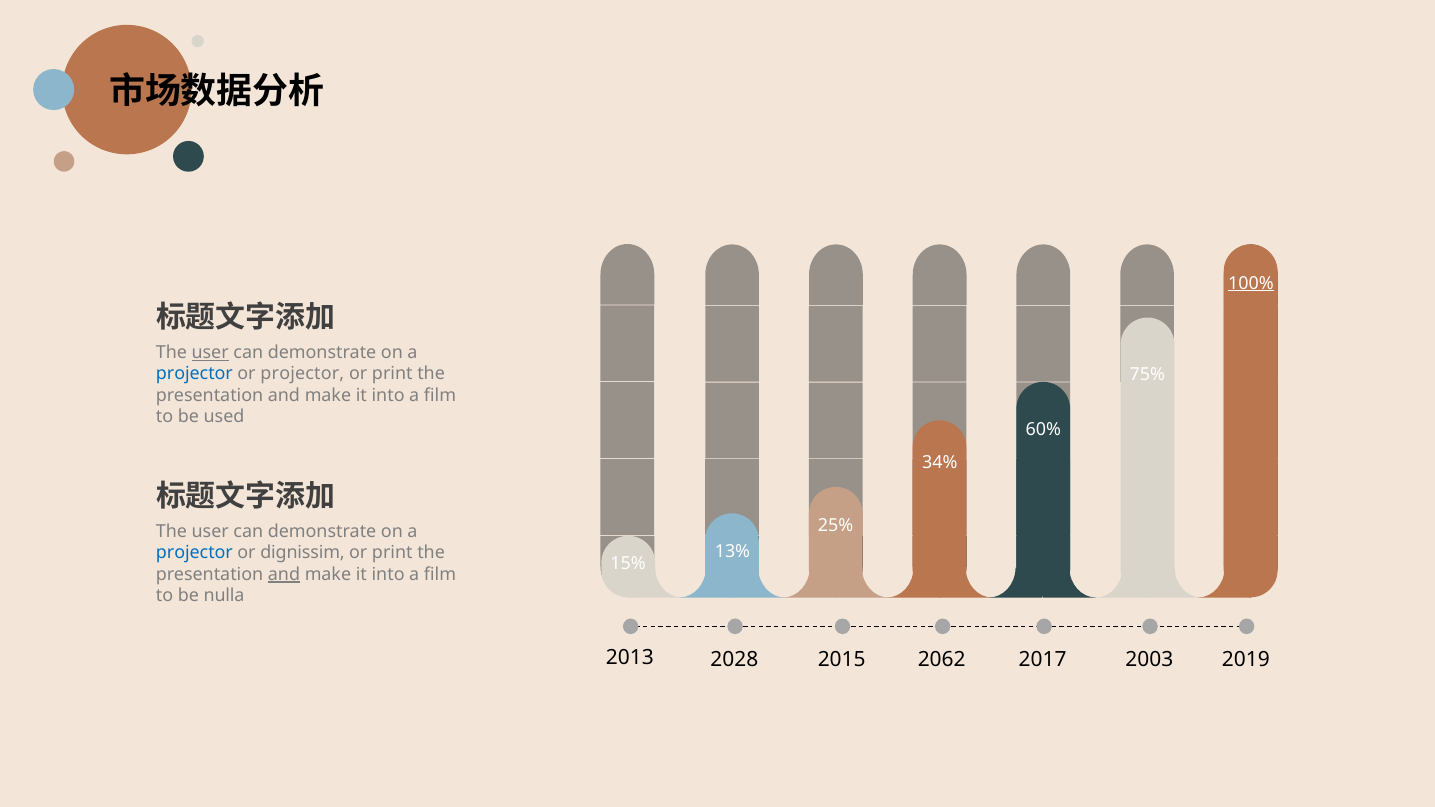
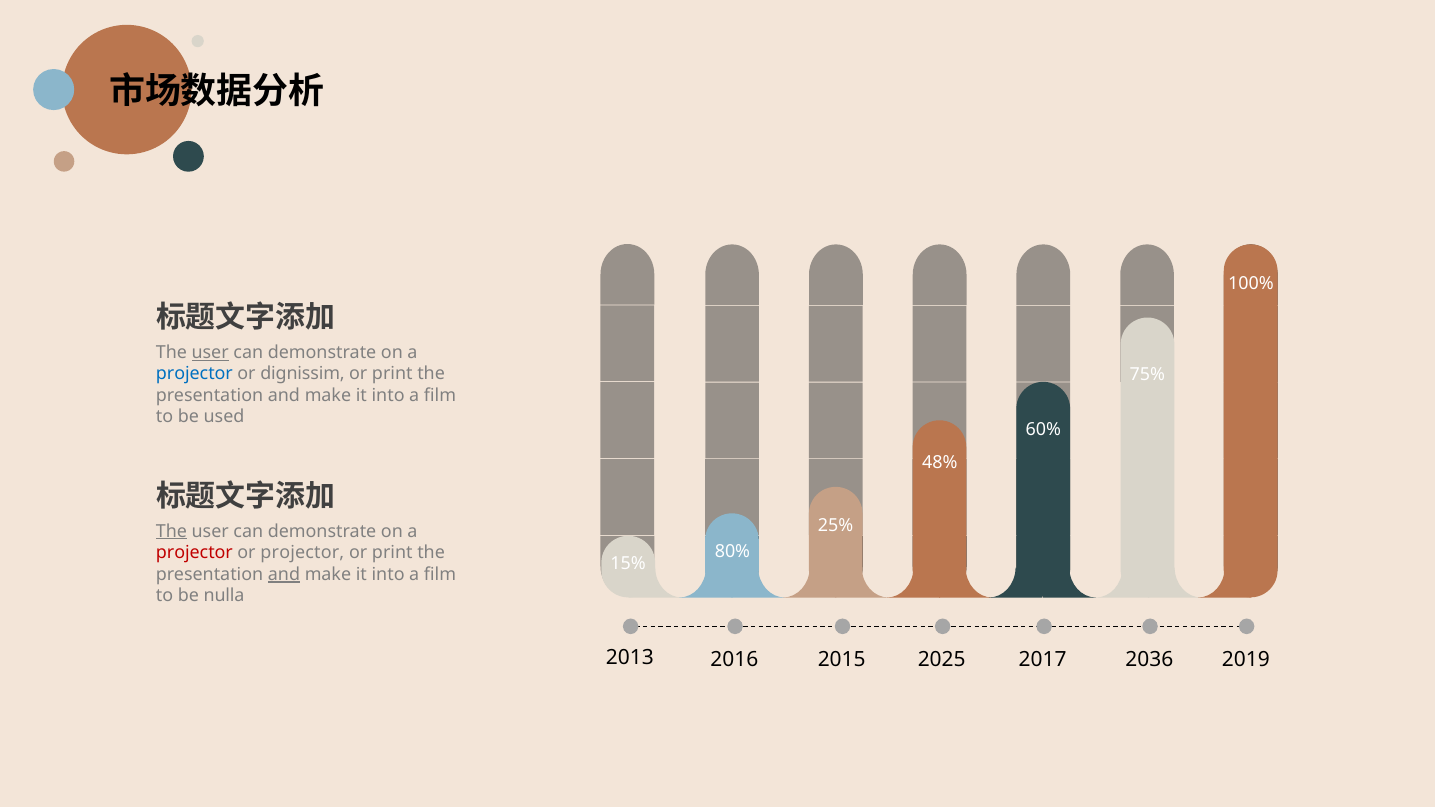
100% underline: present -> none
or projector: projector -> dignissim
34%: 34% -> 48%
The at (171, 531) underline: none -> present
13%: 13% -> 80%
projector at (194, 553) colour: blue -> red
or dignissim: dignissim -> projector
2028: 2028 -> 2016
2062: 2062 -> 2025
2003: 2003 -> 2036
